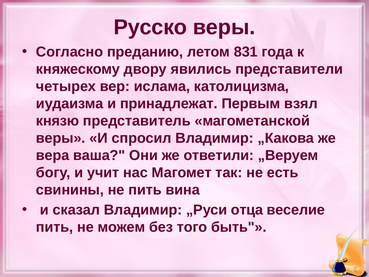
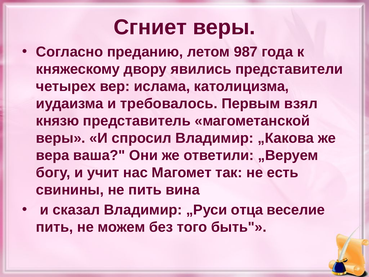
Русско: Русско -> Сгниет
831: 831 -> 987
принадлежат: принадлежат -> требовалось
